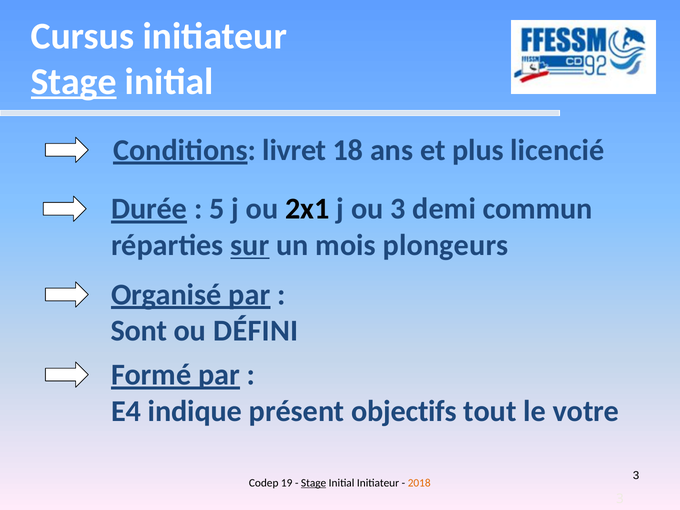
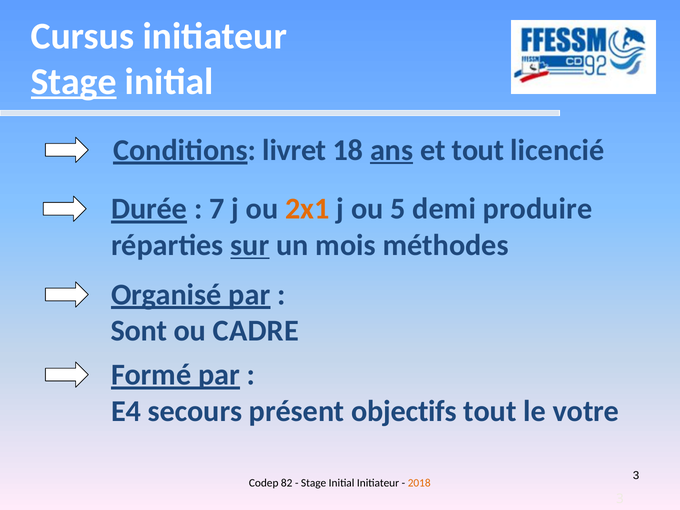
ans underline: none -> present
et plus: plus -> tout
5: 5 -> 7
2x1 colour: black -> orange
ou 3: 3 -> 5
commun: commun -> produire
plongeurs: plongeurs -> méthodes
DÉFINI: DÉFINI -> CADRE
indique: indique -> secours
19: 19 -> 82
Stage at (314, 483) underline: present -> none
